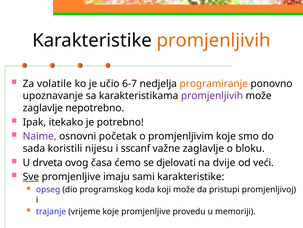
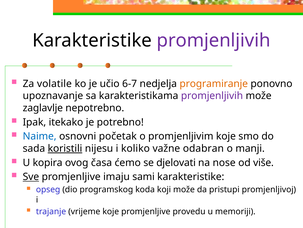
promjenljivih at (214, 40) colour: orange -> purple
Naime colour: purple -> blue
koristili underline: none -> present
sscanf: sscanf -> koliko
važne zaglavlje: zaglavlje -> odabran
bloku: bloku -> manji
drveta: drveta -> kopira
dvije: dvije -> nose
veći: veći -> više
